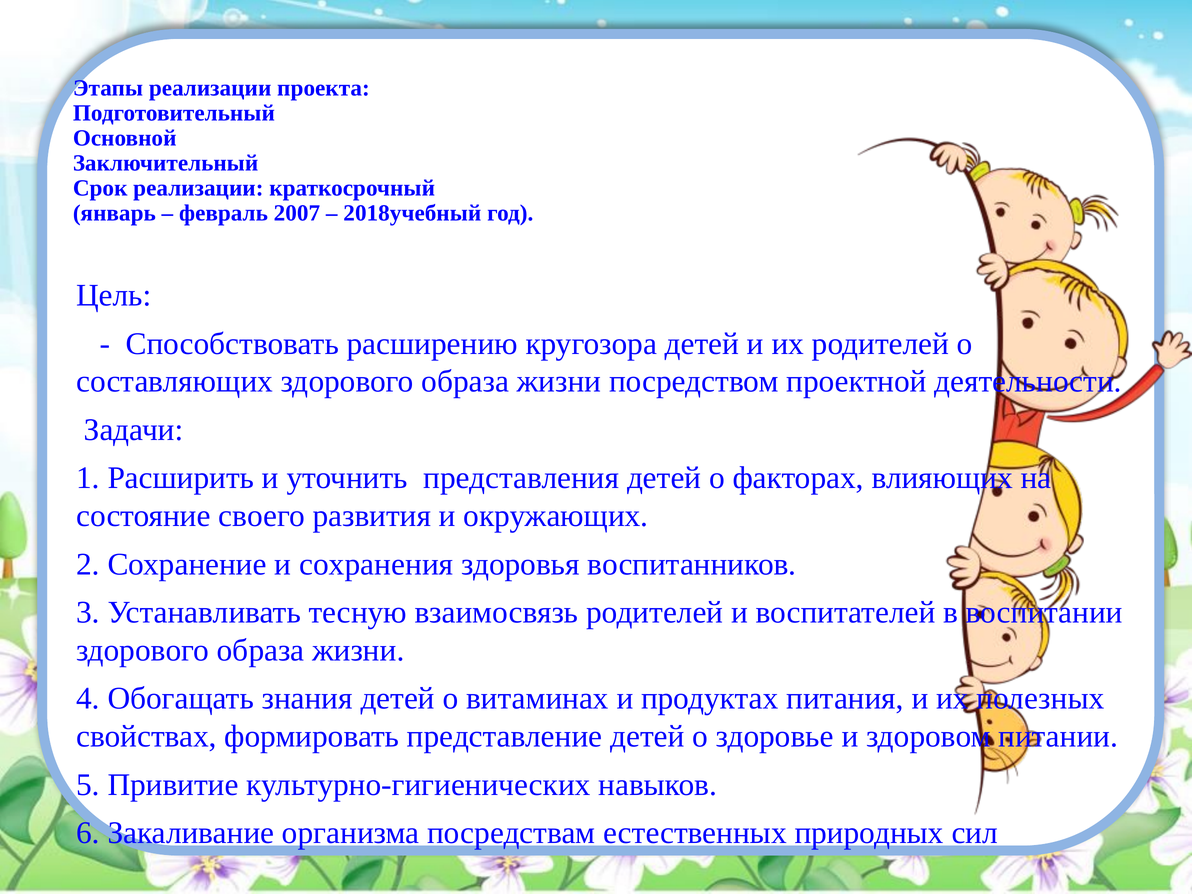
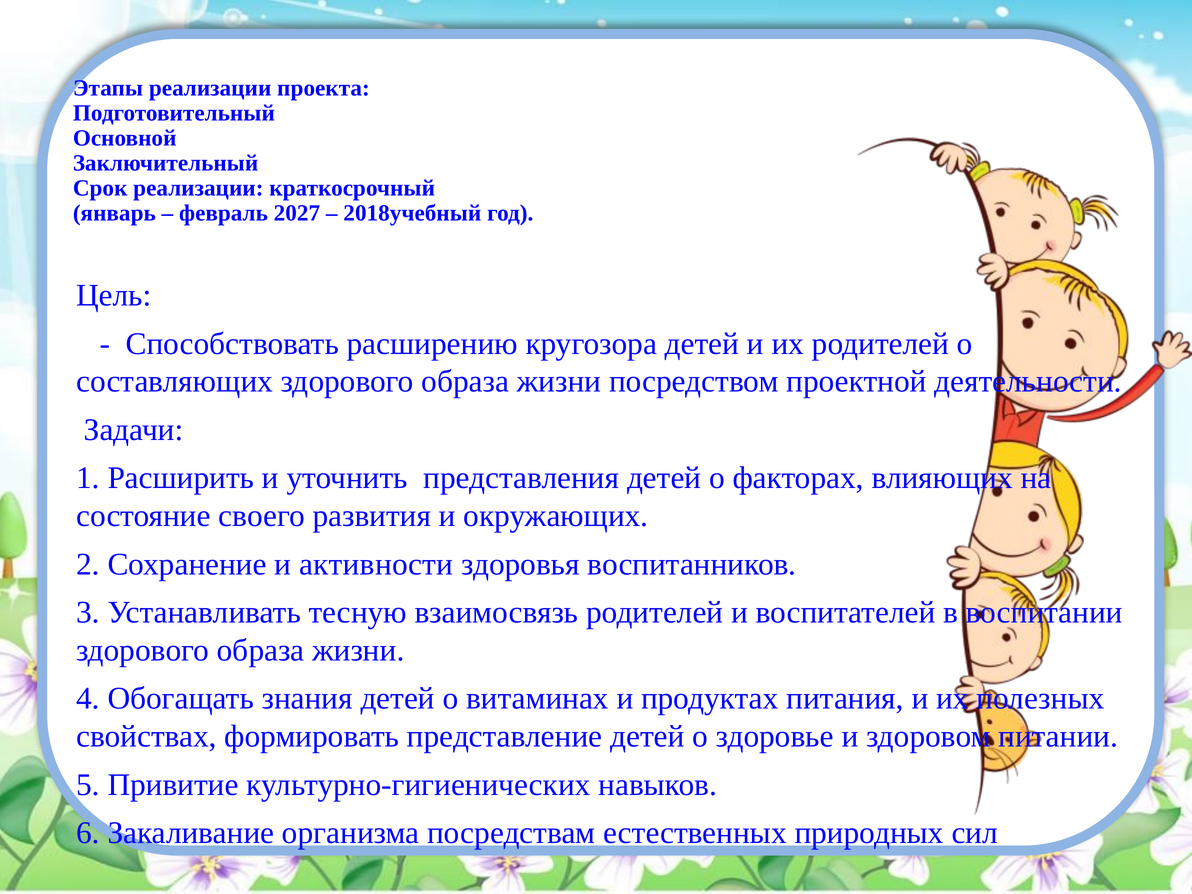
2007: 2007 -> 2027
сохранения: сохранения -> активности
